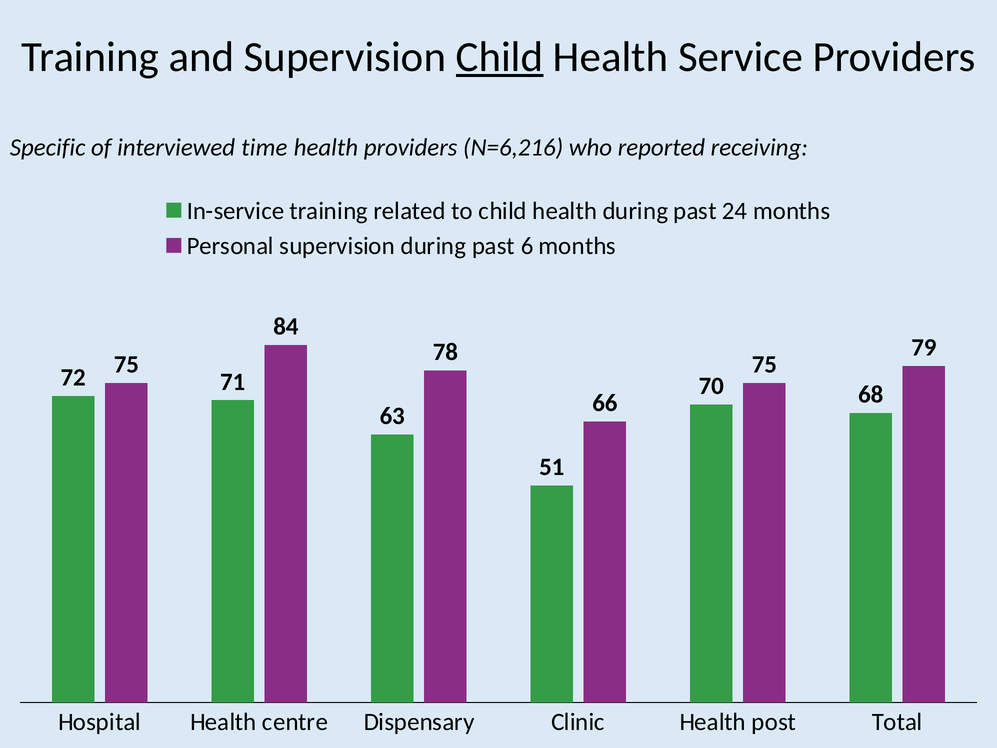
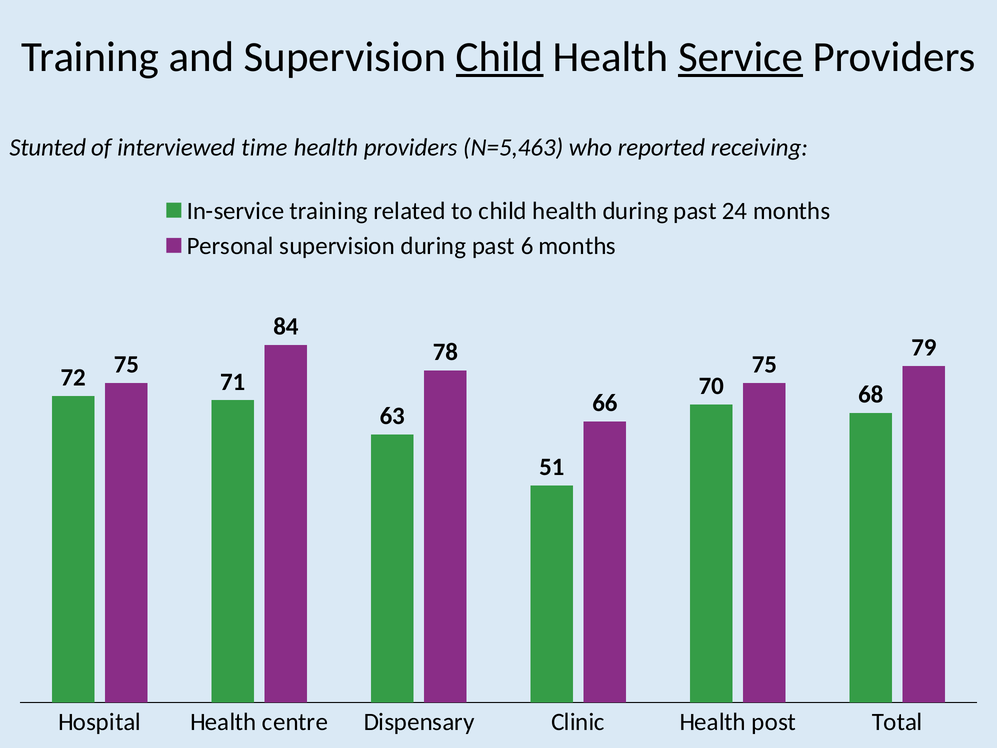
Service underline: none -> present
Specific: Specific -> Stunted
N=6,216: N=6,216 -> N=5,463
